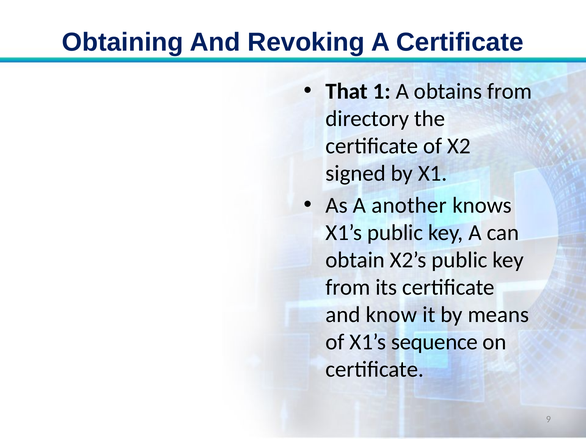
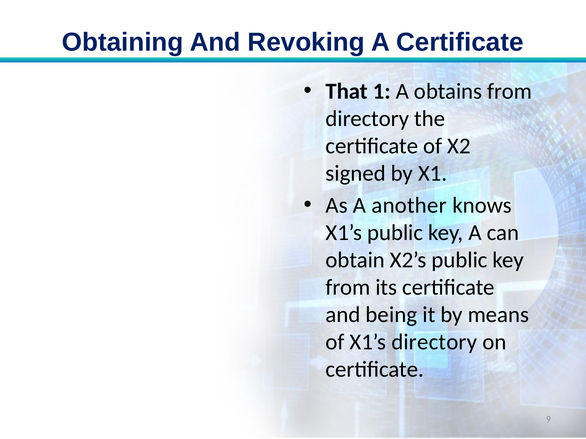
know: know -> being
X1’s sequence: sequence -> directory
